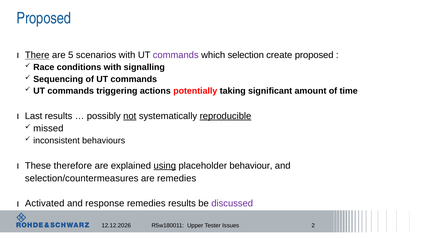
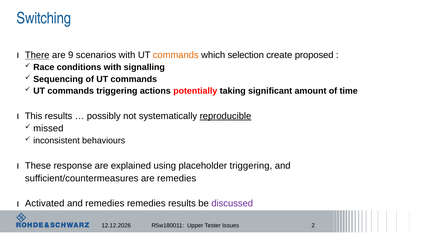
Proposed at (44, 18): Proposed -> Switching
5: 5 -> 9
commands at (176, 55) colour: purple -> orange
Last: Last -> This
not underline: present -> none
therefore: therefore -> response
using underline: present -> none
placeholder behaviour: behaviour -> triggering
selection/countermeasures: selection/countermeasures -> sufficient/countermeasures
and response: response -> remedies
